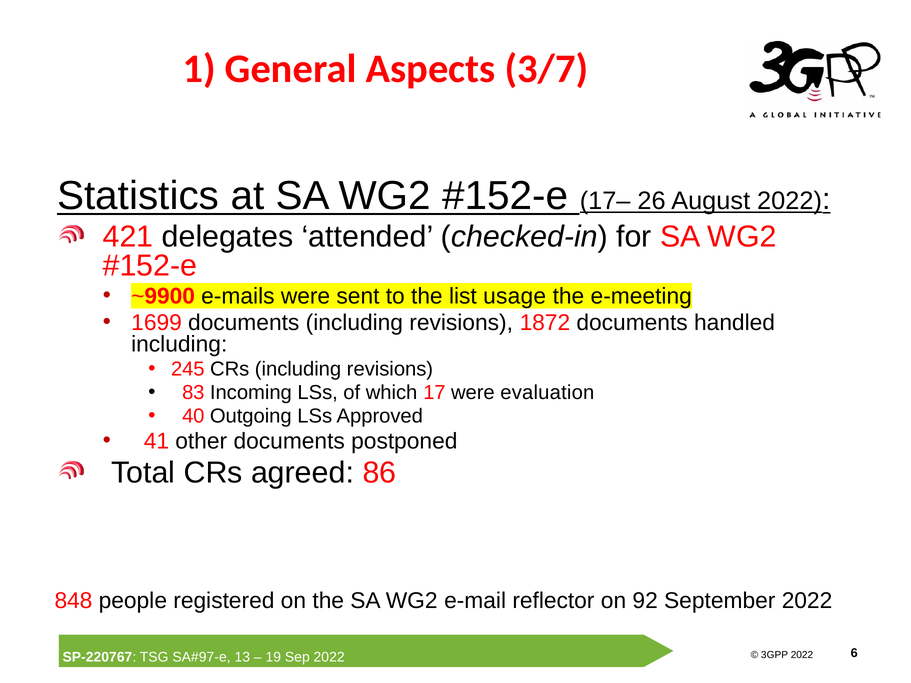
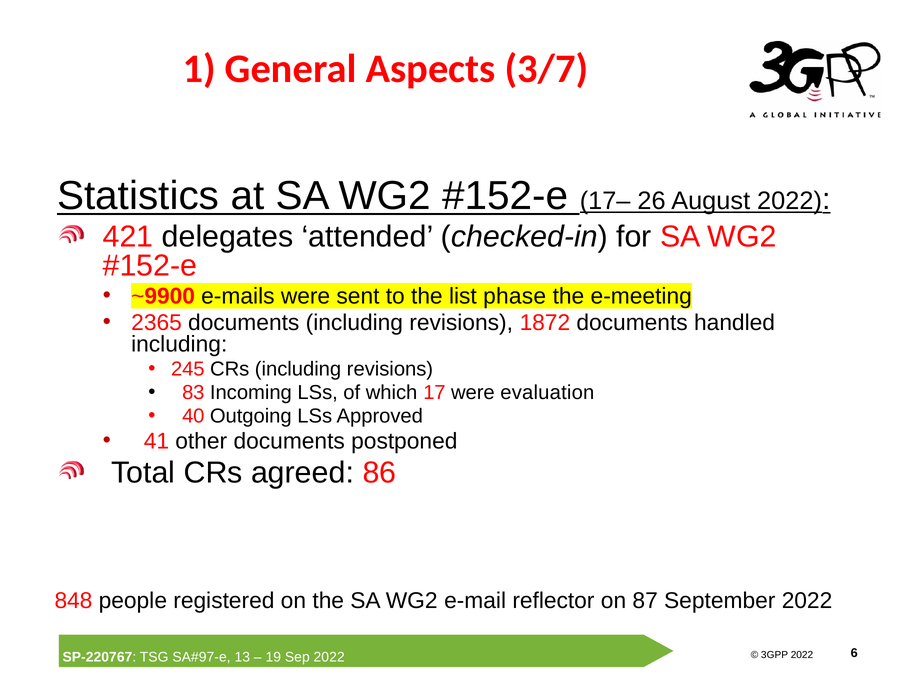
usage: usage -> phase
1699: 1699 -> 2365
92: 92 -> 87
